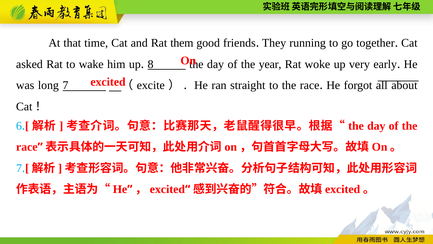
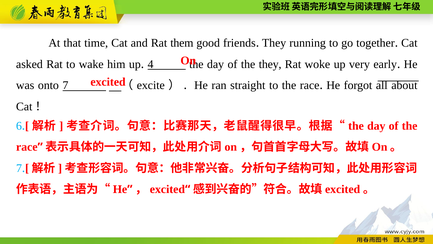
8: 8 -> 4
the year: year -> they
long: long -> onto
